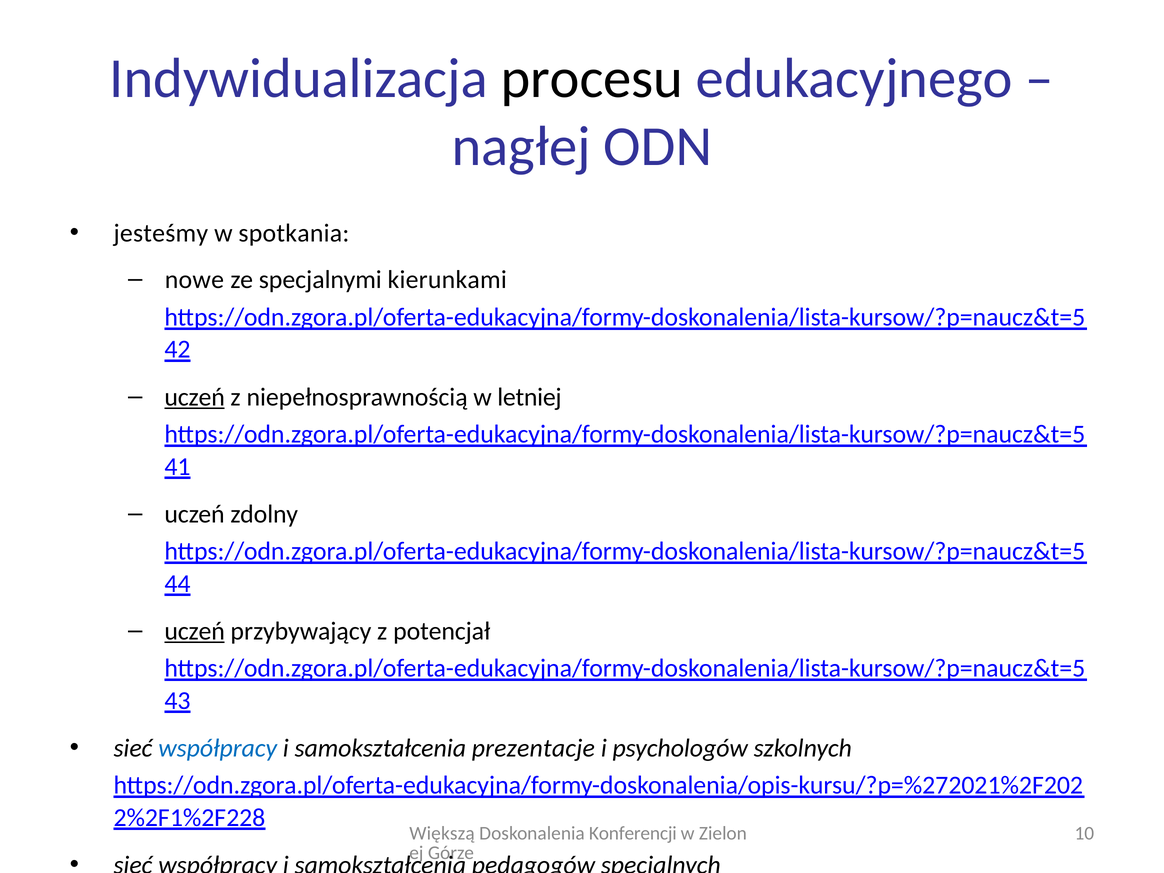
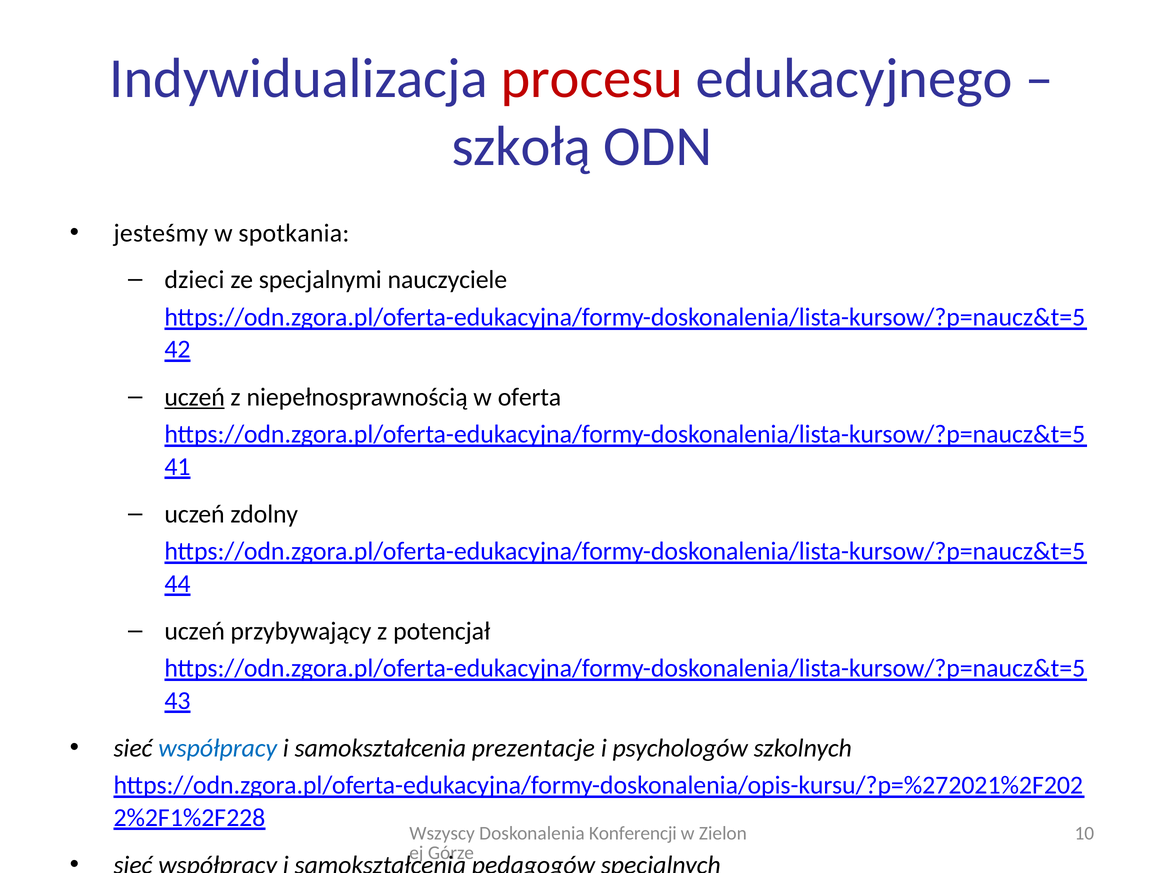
procesu colour: black -> red
nagłej: nagłej -> szkołą
nowe: nowe -> dzieci
kierunkami: kierunkami -> nauczyciele
letniej: letniej -> oferta
uczeń at (195, 631) underline: present -> none
Większą: Większą -> Wszyscy
